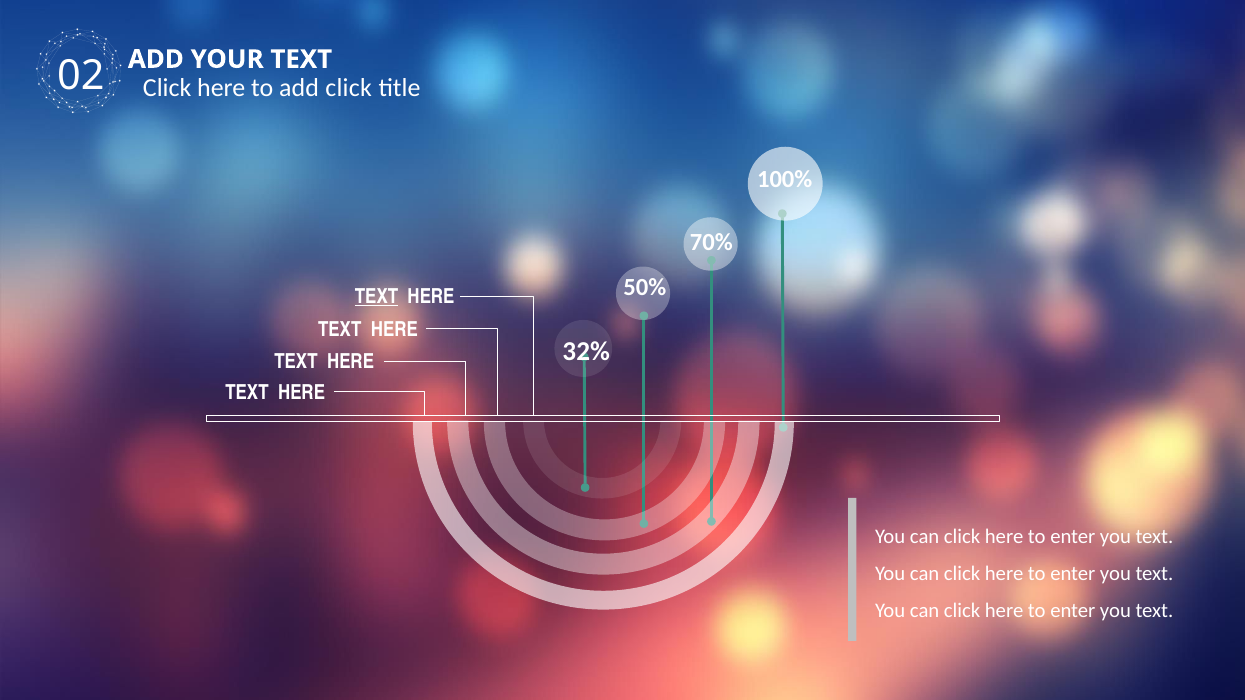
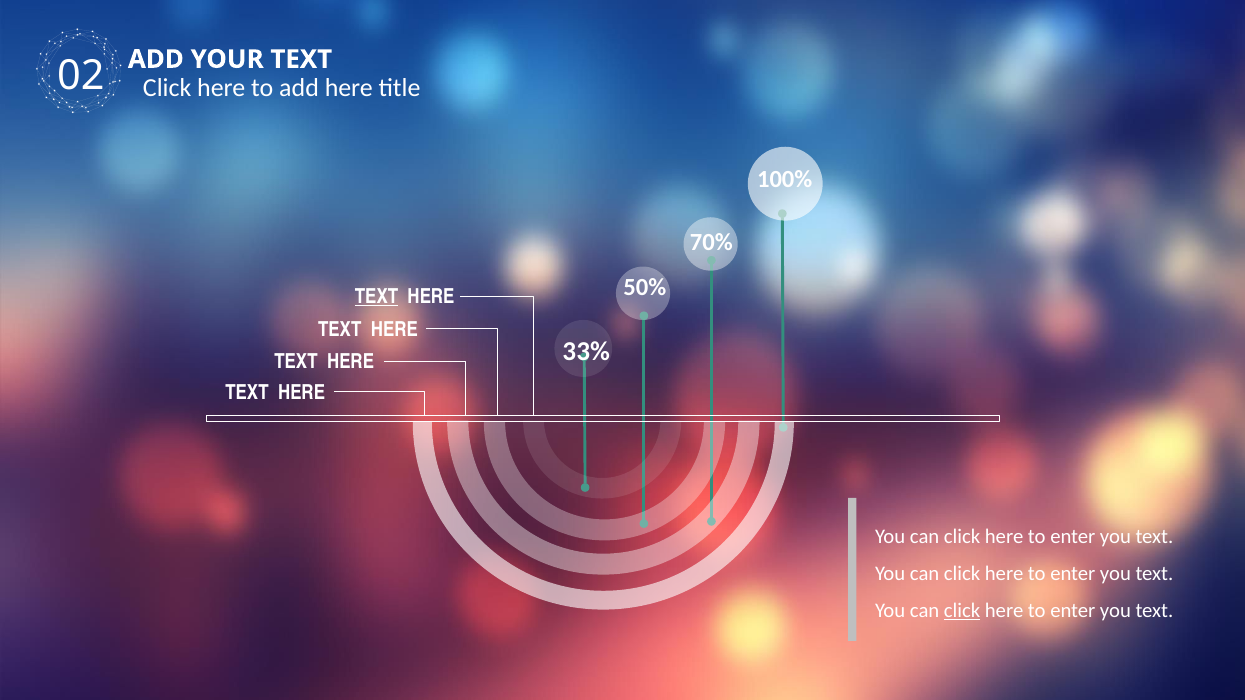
add click: click -> here
32%: 32% -> 33%
click at (962, 611) underline: none -> present
